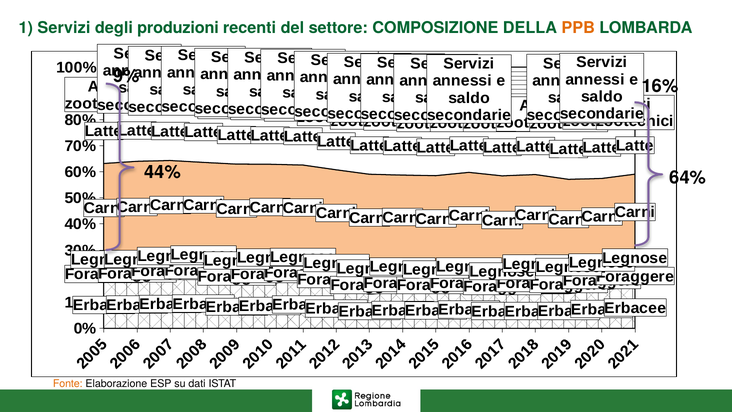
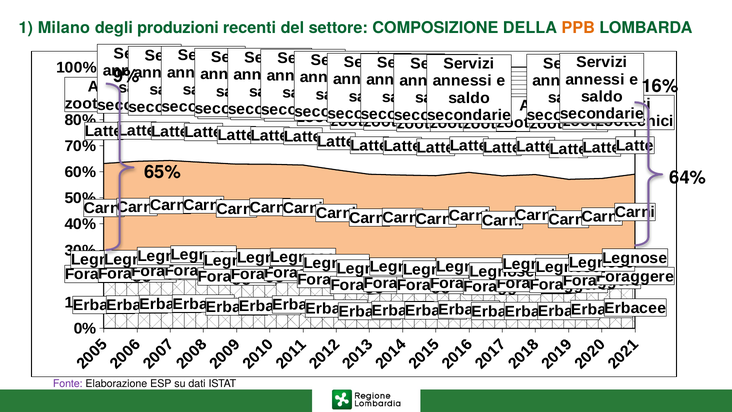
1 Servizi: Servizi -> Milano
44%: 44% -> 65%
Fonte colour: orange -> purple
